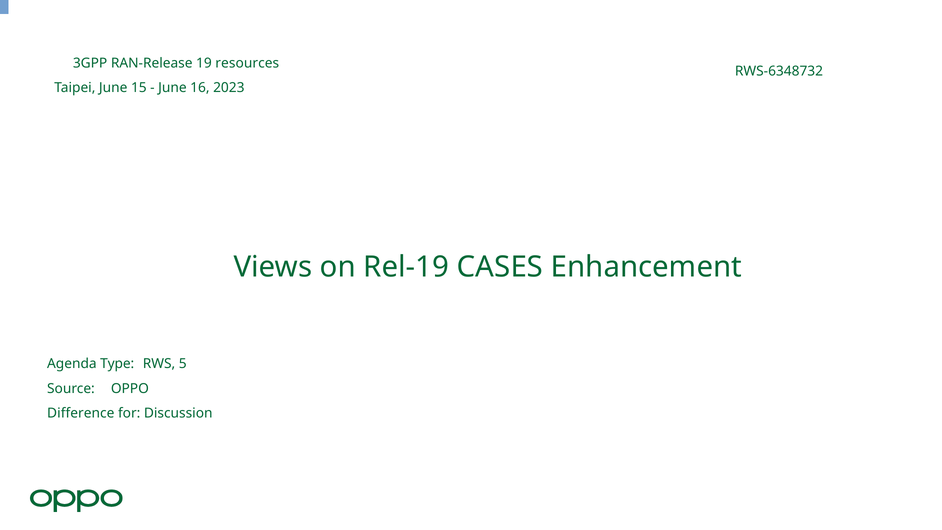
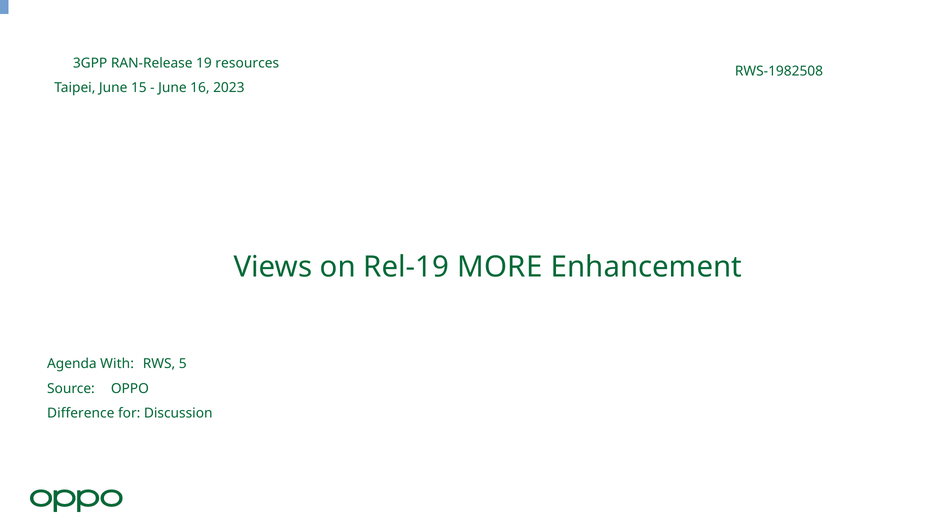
RWS-6348732: RWS-6348732 -> RWS-1982508
CASES: CASES -> MORE
Type: Type -> With
